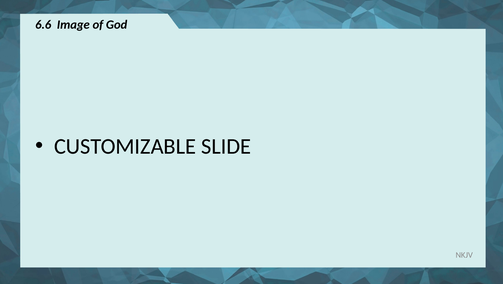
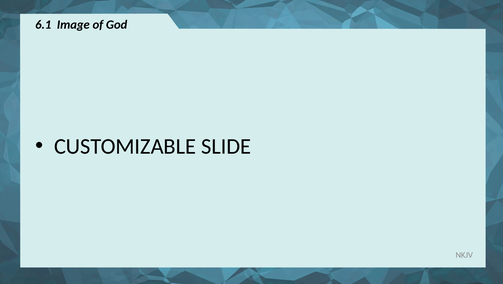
6.6: 6.6 -> 6.1
